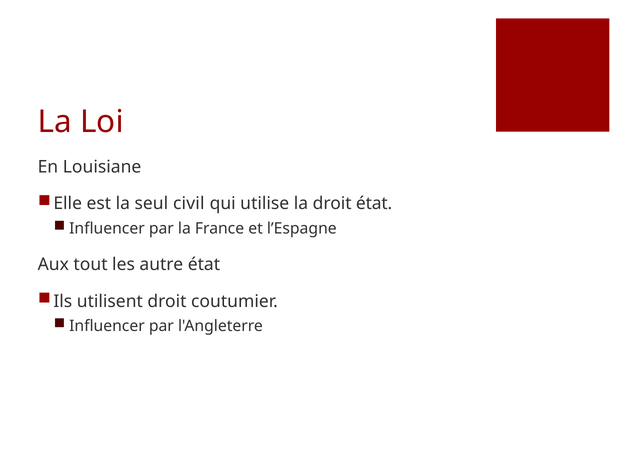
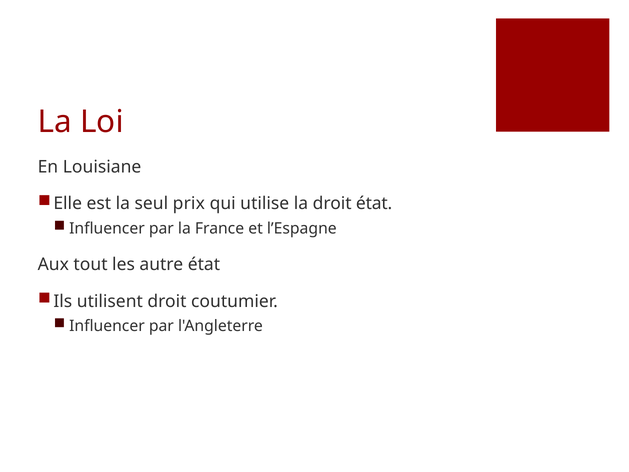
civil: civil -> prix
